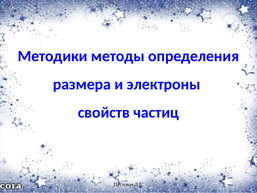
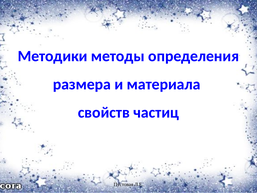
электроны: электроны -> материала
